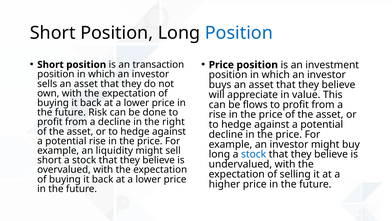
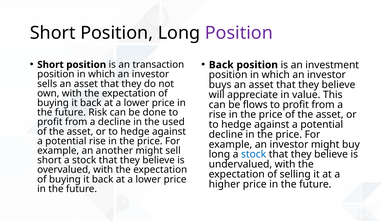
Position at (239, 33) colour: blue -> purple
Price at (221, 65): Price -> Back
right: right -> used
liquidity: liquidity -> another
